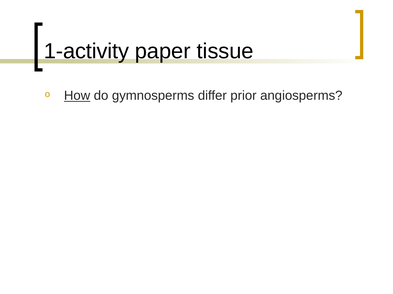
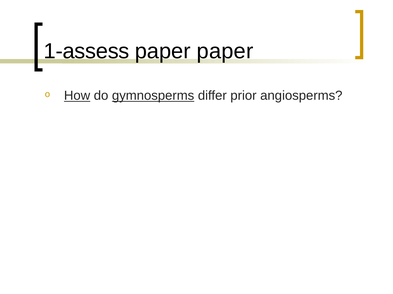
1-activity: 1-activity -> 1-assess
paper tissue: tissue -> paper
gymnosperms underline: none -> present
